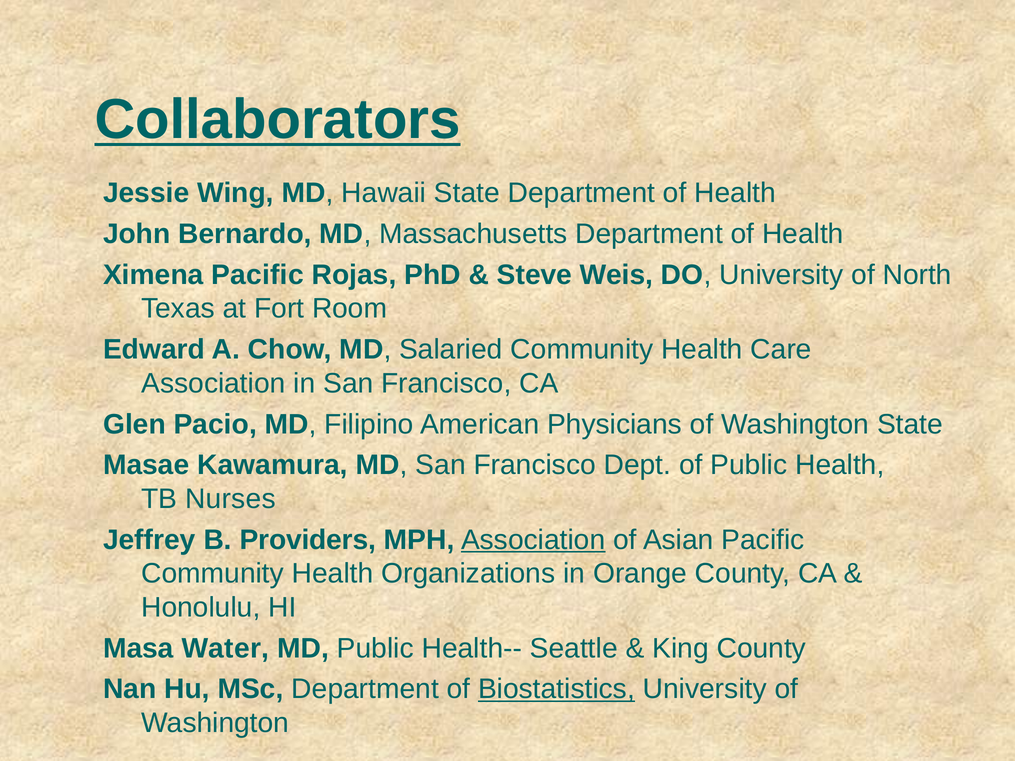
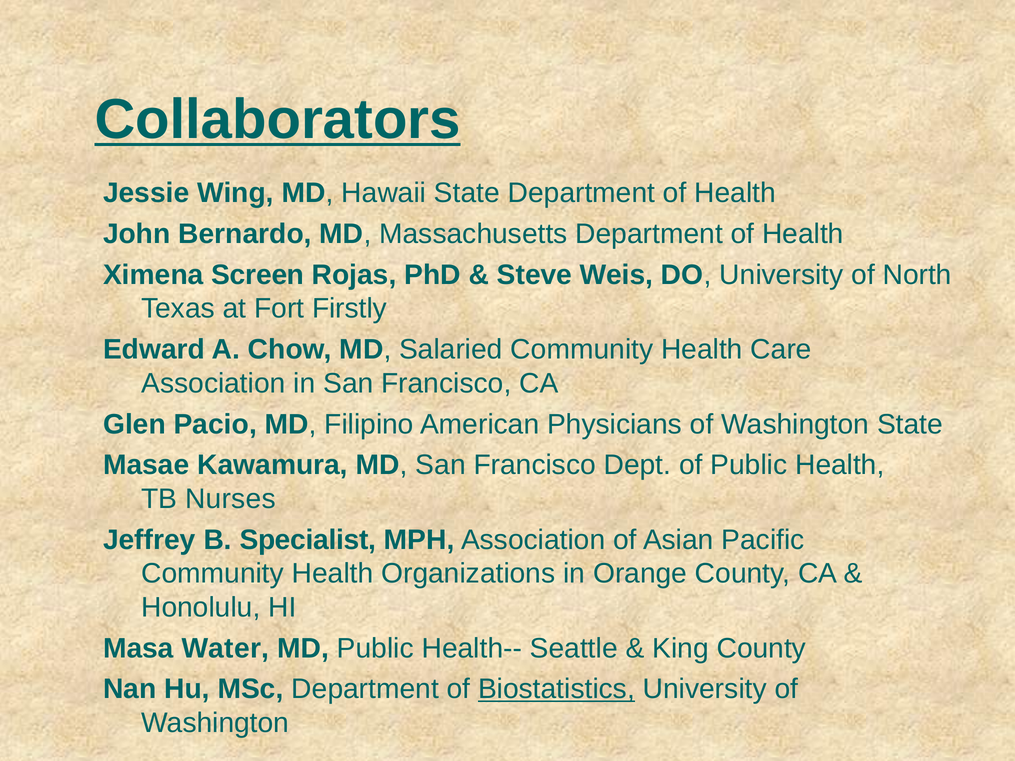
Ximena Pacific: Pacific -> Screen
Room: Room -> Firstly
Providers: Providers -> Specialist
Association at (533, 540) underline: present -> none
